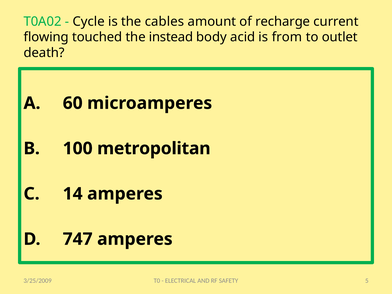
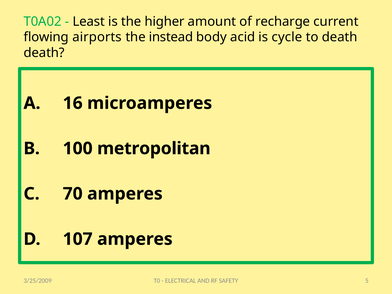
Cycle: Cycle -> Least
cables: cables -> higher
touched: touched -> airports
from: from -> cycle
to outlet: outlet -> death
60: 60 -> 16
14: 14 -> 70
747: 747 -> 107
